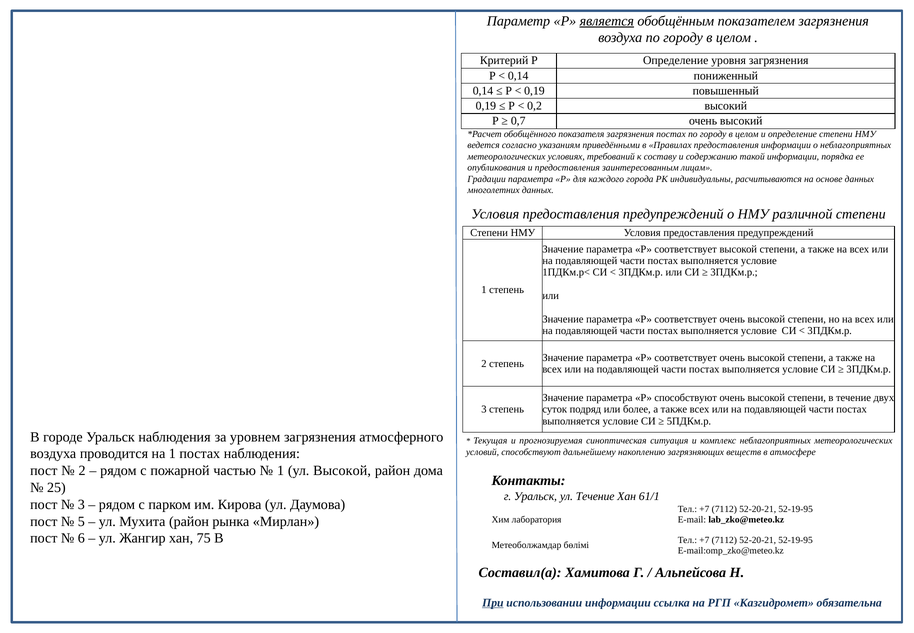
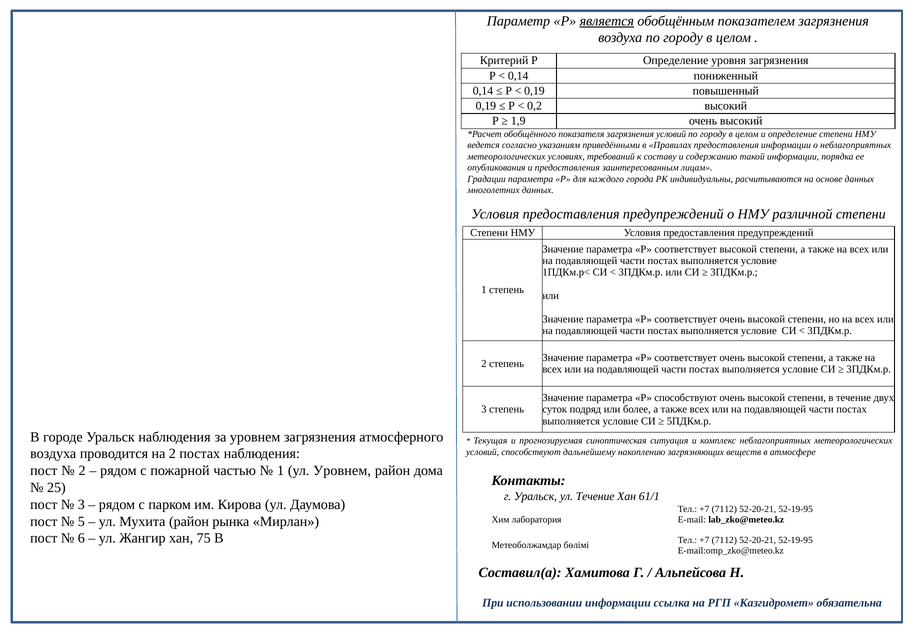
0,7: 0,7 -> 1,9
загрязнения постах: постах -> условий
на 1: 1 -> 2
ул Высокой: Высокой -> Уровнем
При underline: present -> none
